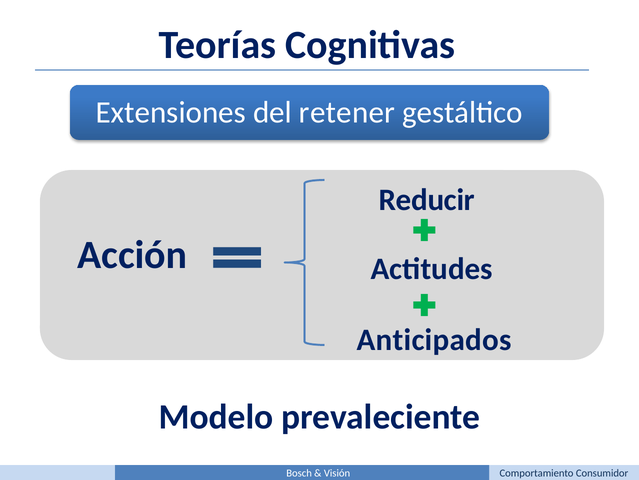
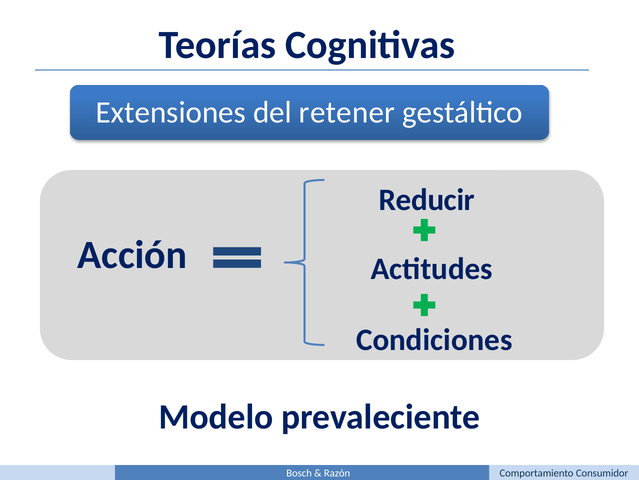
Anticipados: Anticipados -> Condiciones
Visión: Visión -> Razón
